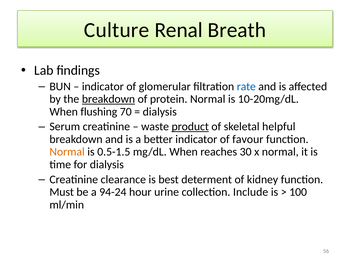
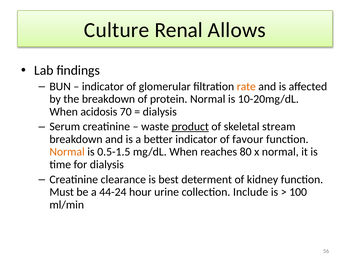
Breath: Breath -> Allows
rate colour: blue -> orange
breakdown at (108, 99) underline: present -> none
flushing: flushing -> acidosis
helpful: helpful -> stream
30: 30 -> 80
94-24: 94-24 -> 44-24
